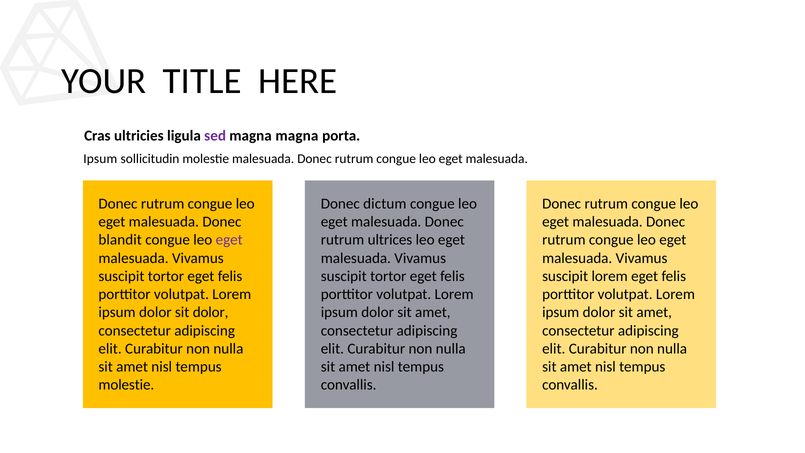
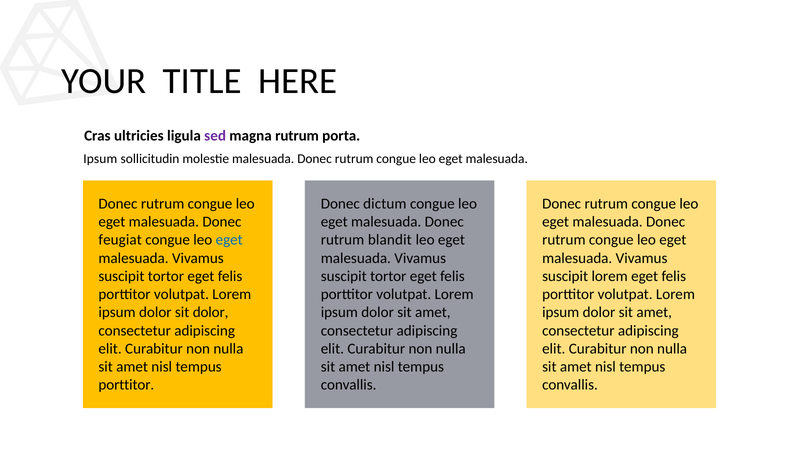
magna magna: magna -> rutrum
blandit: blandit -> feugiat
eget at (229, 240) colour: purple -> blue
ultrices: ultrices -> blandit
molestie at (126, 385): molestie -> porttitor
